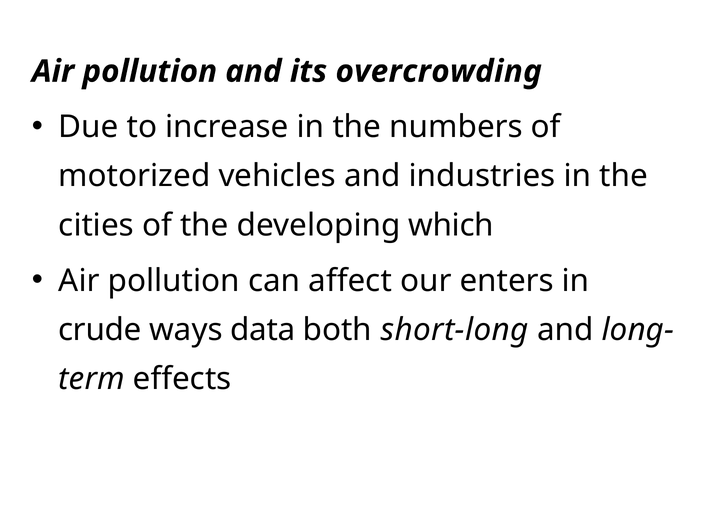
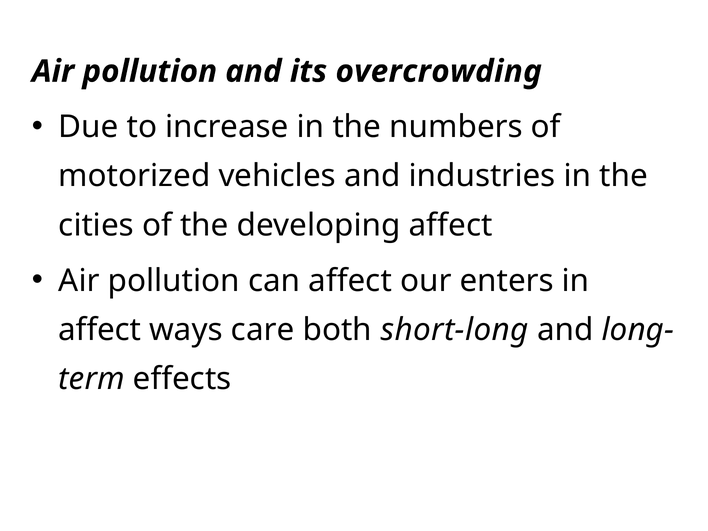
developing which: which -> affect
crude at (100, 330): crude -> affect
data: data -> care
